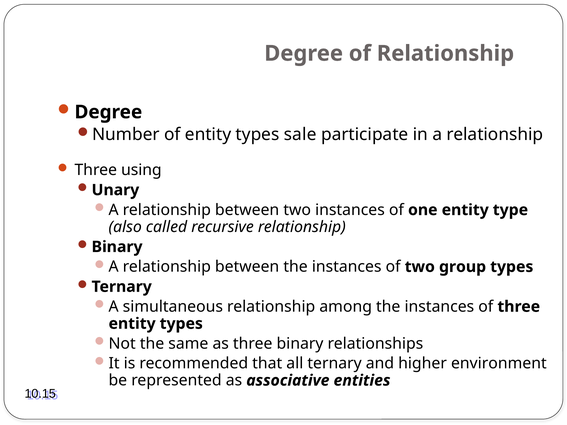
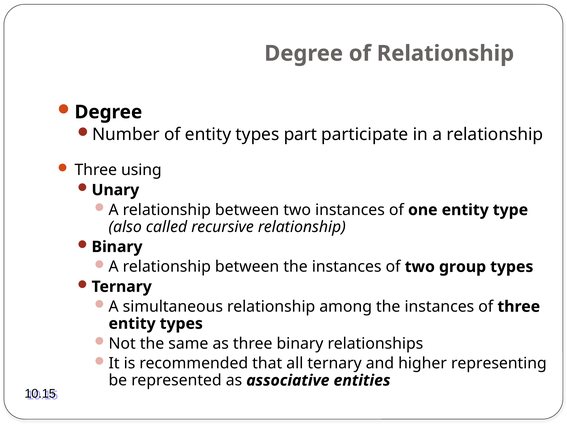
sale: sale -> part
environment: environment -> representing
